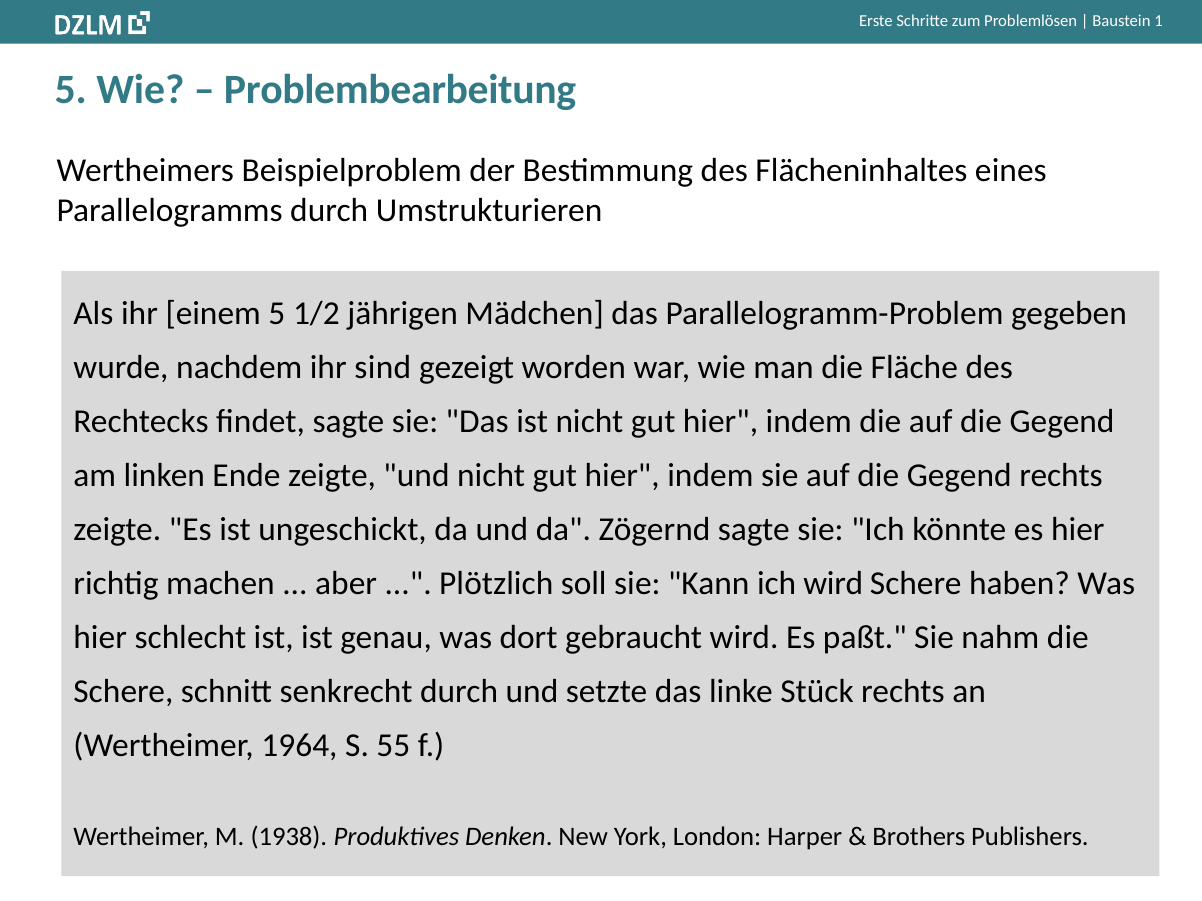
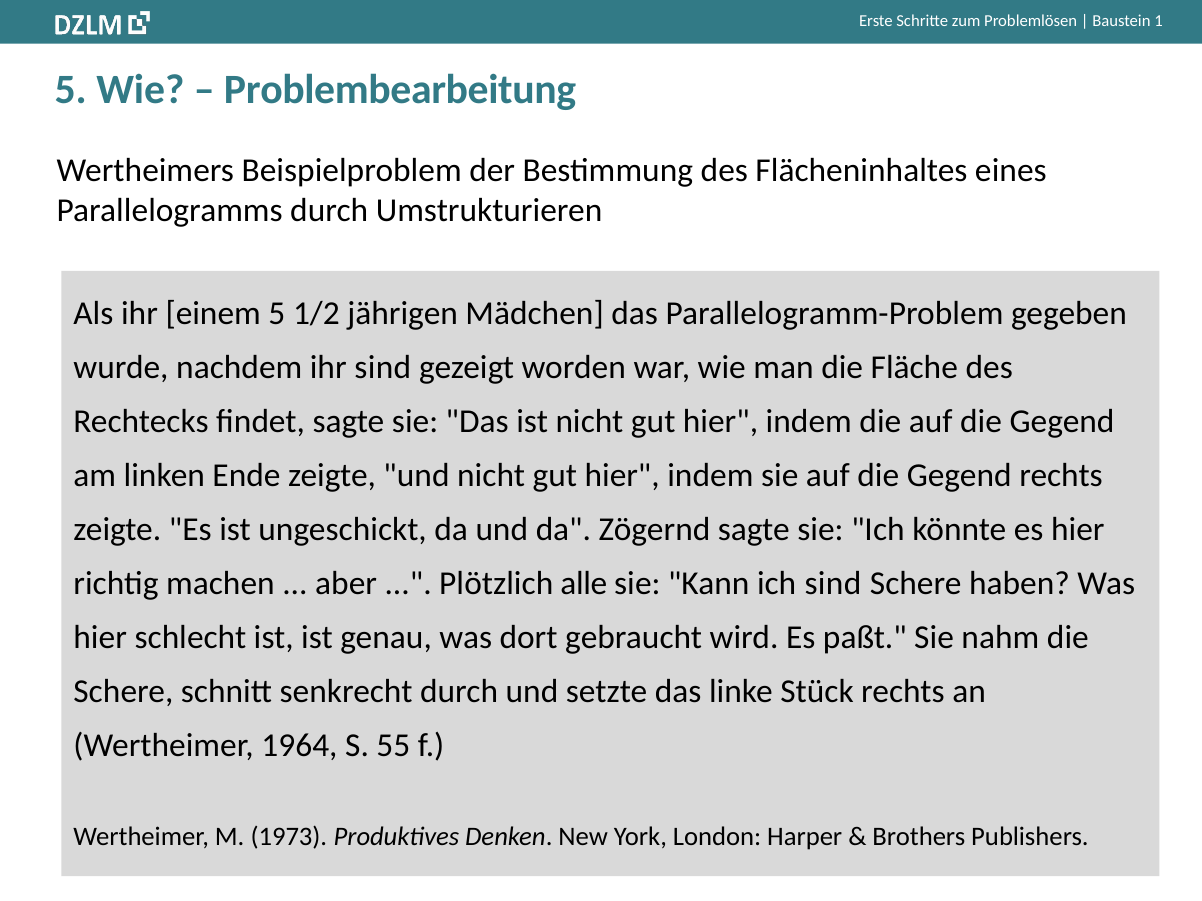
soll: soll -> alle
ich wird: wird -> sind
1938: 1938 -> 1973
